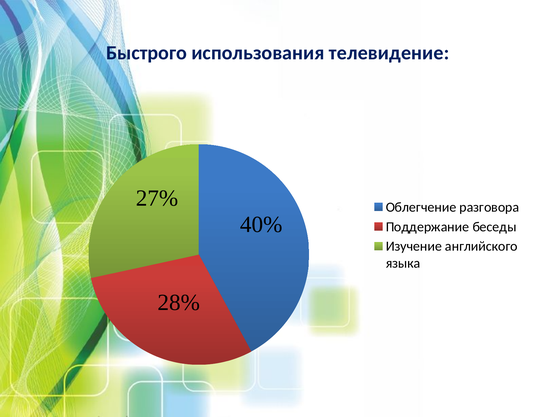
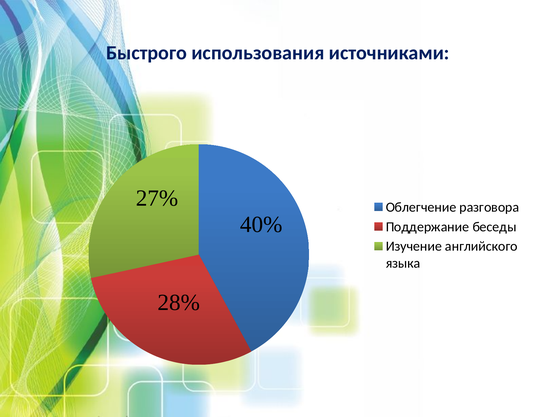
телевидение: телевидение -> источниками
